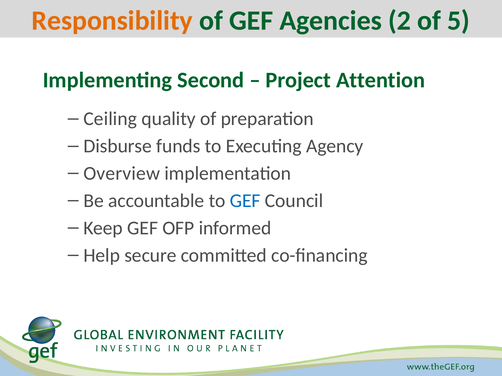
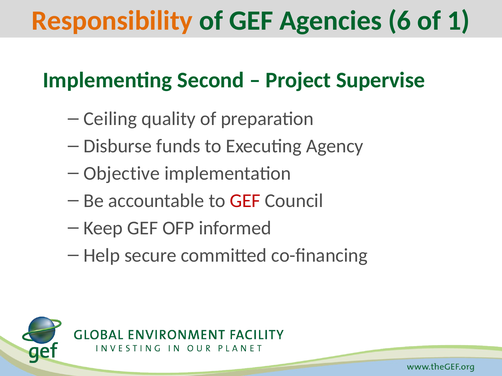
2: 2 -> 6
5: 5 -> 1
Attention: Attention -> Supervise
Overview: Overview -> Objective
GEF at (245, 201) colour: blue -> red
